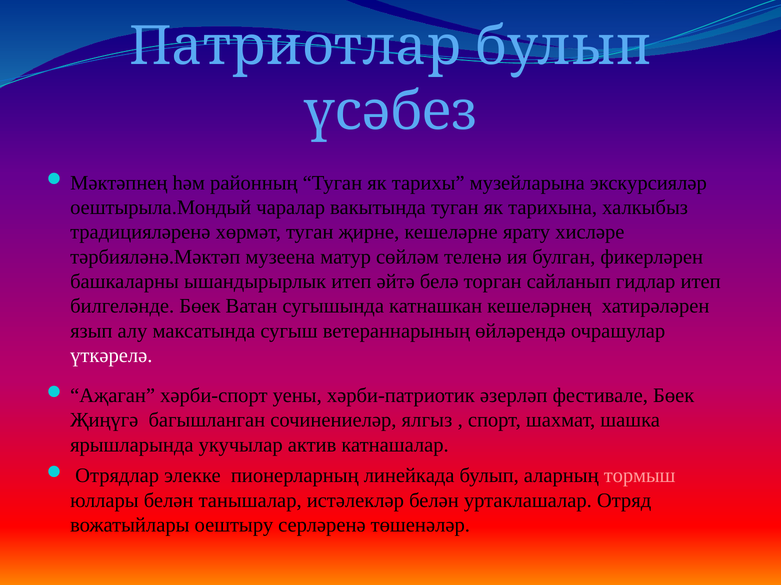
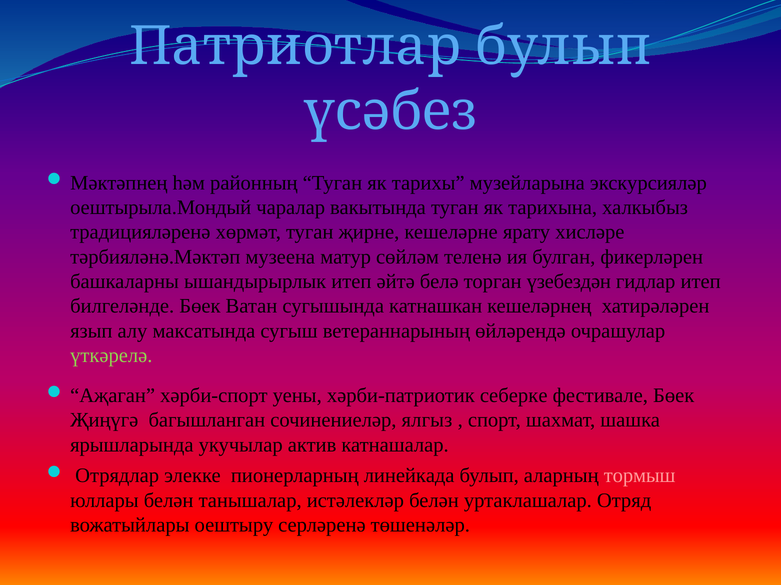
сайланып: сайланып -> үзебездән
үткәрелә colour: white -> light green
әзерләп: әзерләп -> себерке
